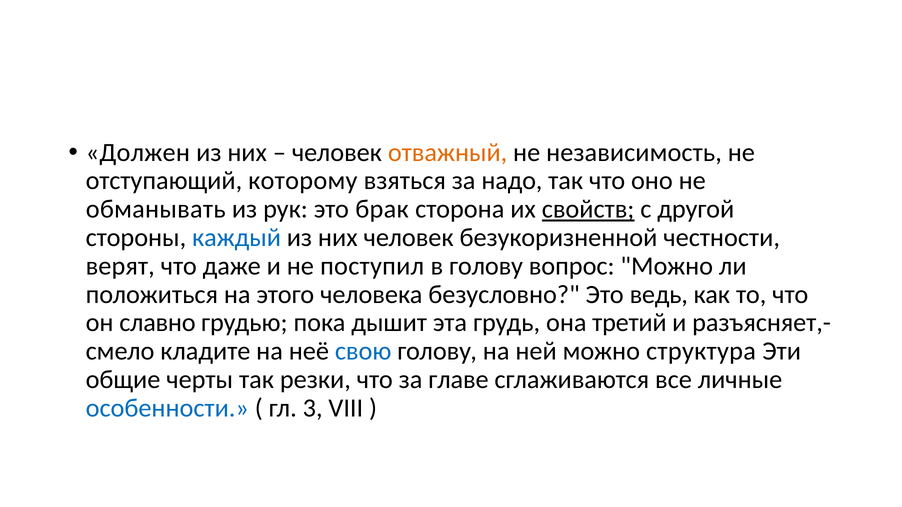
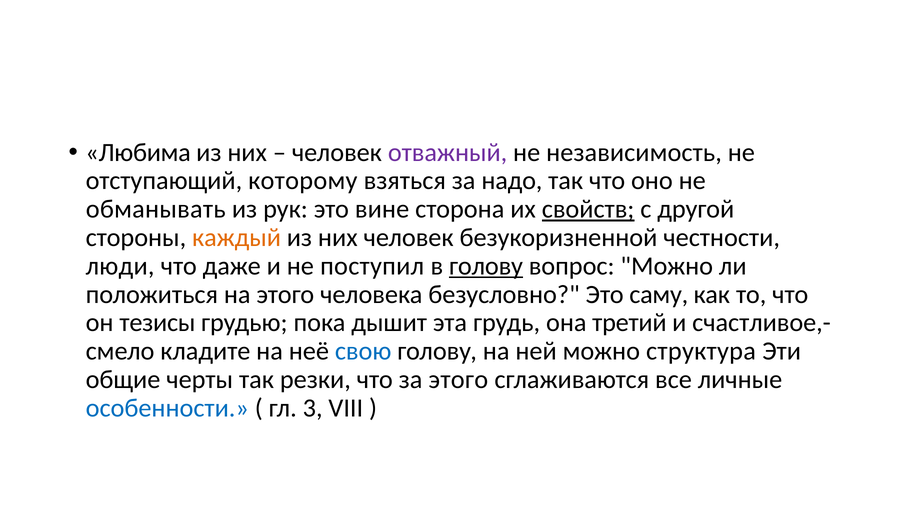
Должен: Должен -> Любима
отважный colour: orange -> purple
брак: брак -> вине
каждый colour: blue -> orange
верят: верят -> люди
голову at (486, 266) underline: none -> present
ведь: ведь -> саму
славно: славно -> тезисы
разъясняет,-: разъясняет,- -> счастливое,-
за главе: главе -> этого
